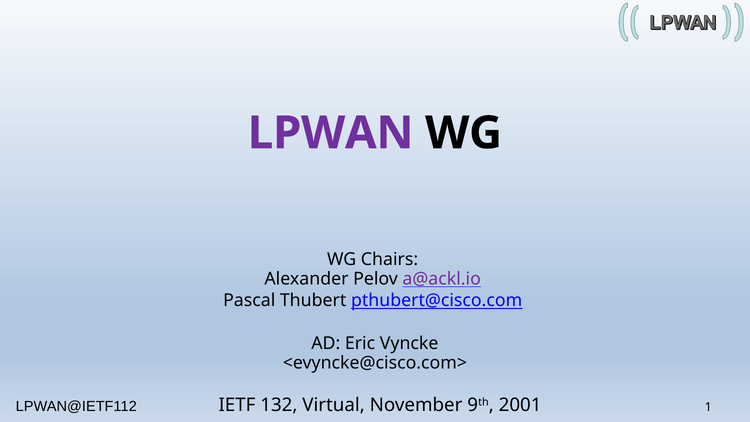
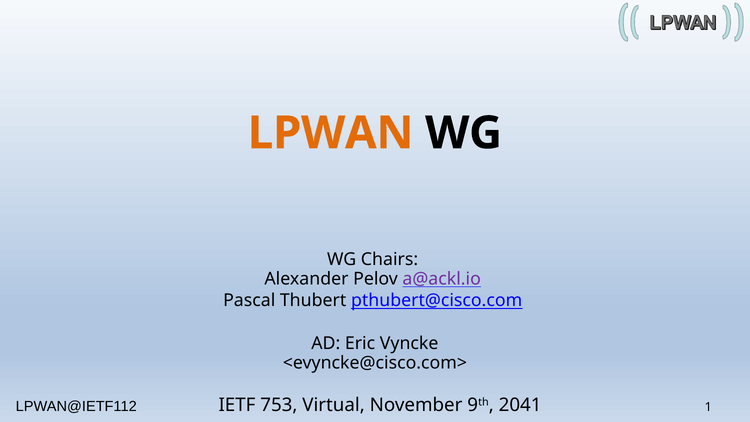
LPWAN colour: purple -> orange
132: 132 -> 753
2001: 2001 -> 2041
